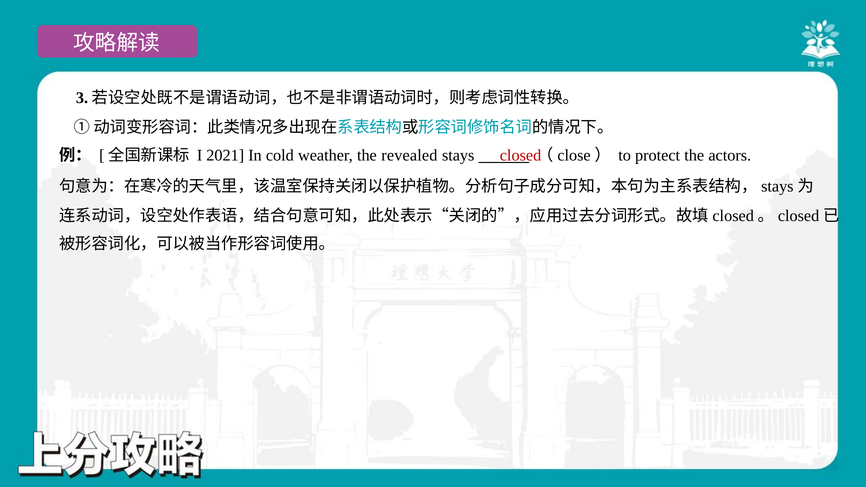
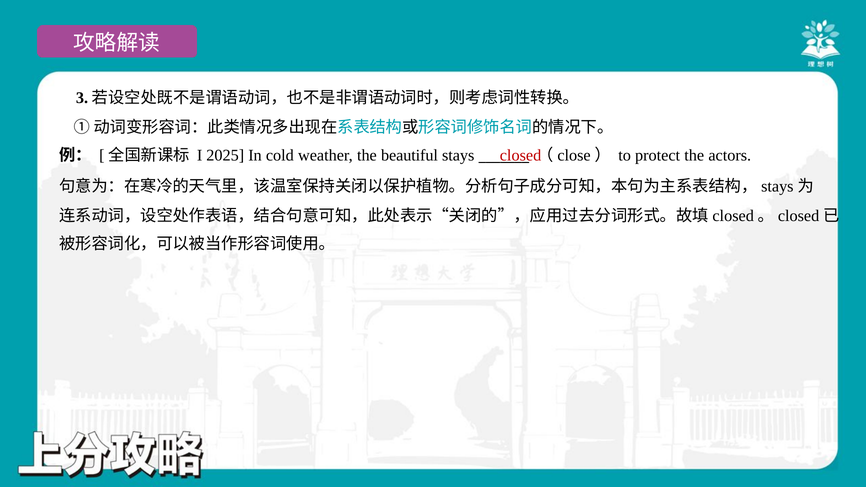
2021: 2021 -> 2025
revealed: revealed -> beautiful
